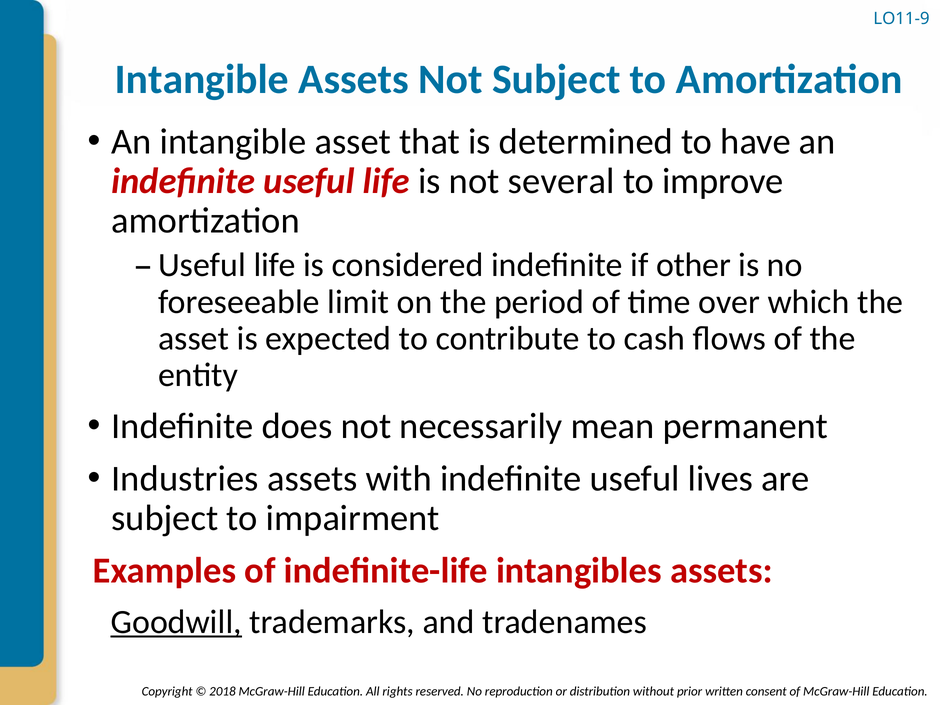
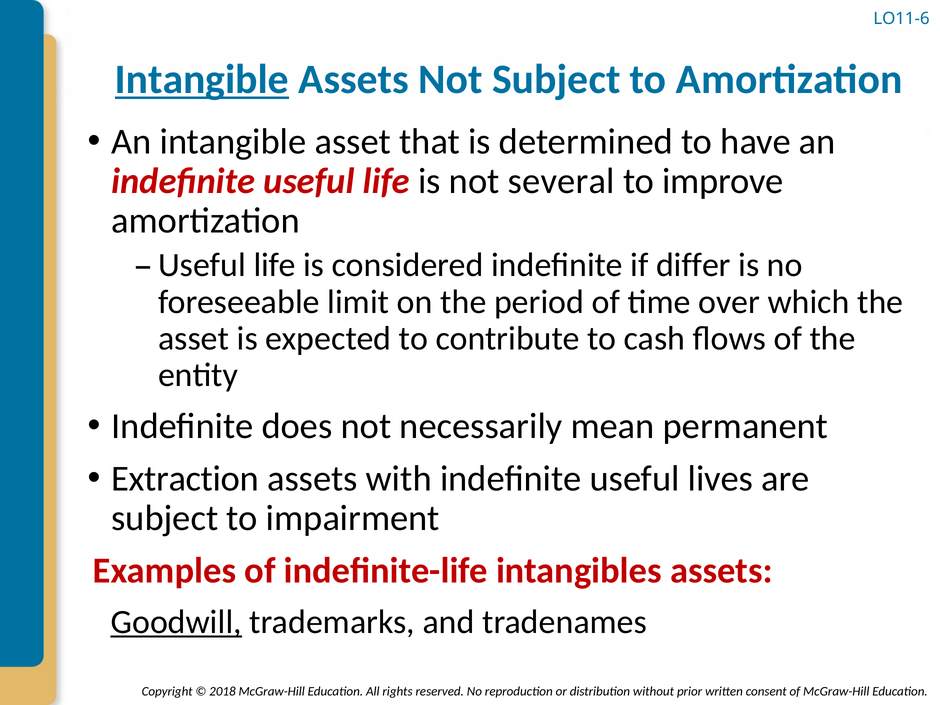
LO11-9: LO11-9 -> LO11-6
Intangible at (202, 80) underline: none -> present
other: other -> differ
Industries: Industries -> Extraction
